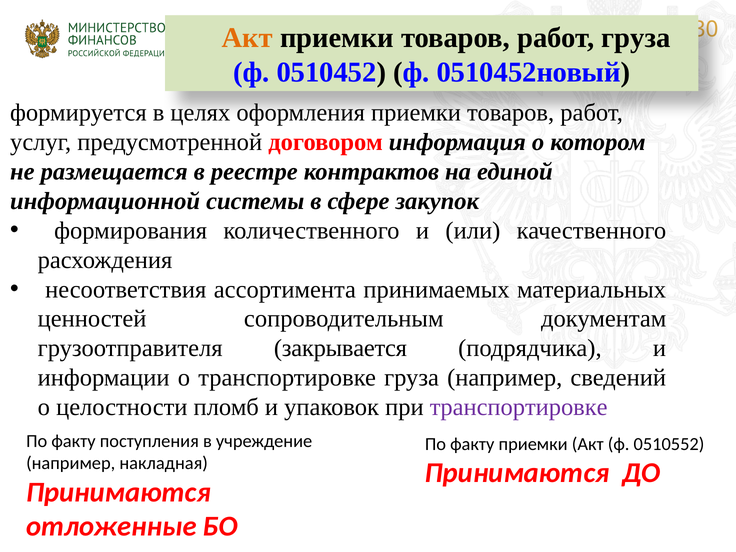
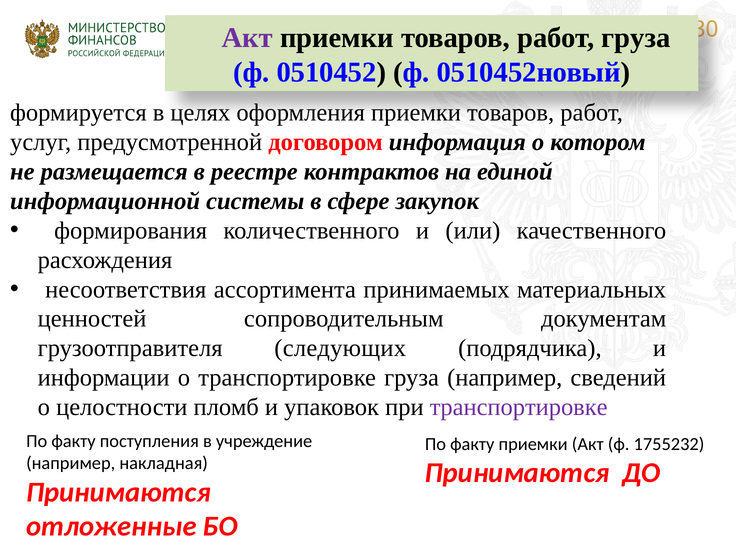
Акт at (247, 38) colour: orange -> purple
закрывается: закрывается -> следующих
0510552: 0510552 -> 1755232
